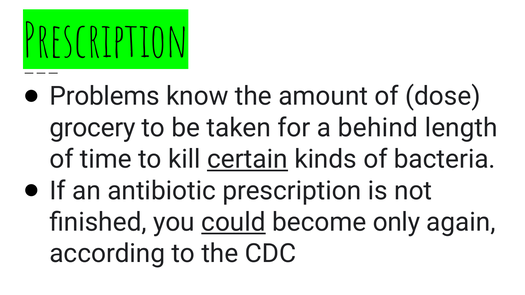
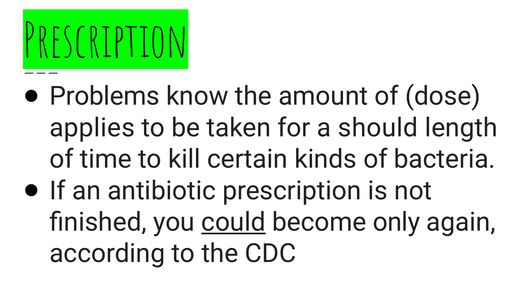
grocery: grocery -> applies
behind: behind -> should
certain underline: present -> none
